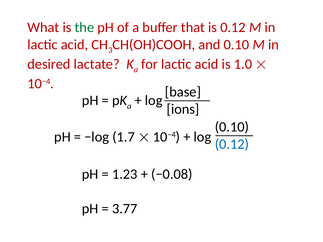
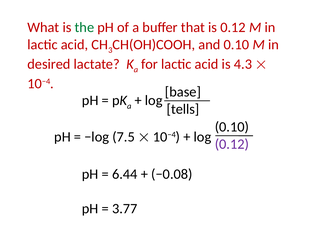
1.0: 1.0 -> 4.3
ions: ions -> tells
1.7: 1.7 -> 7.5
0.12 at (232, 144) colour: blue -> purple
1.23: 1.23 -> 6.44
